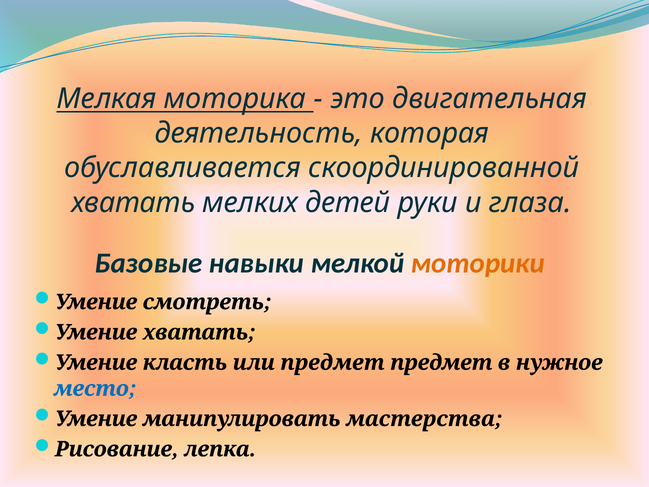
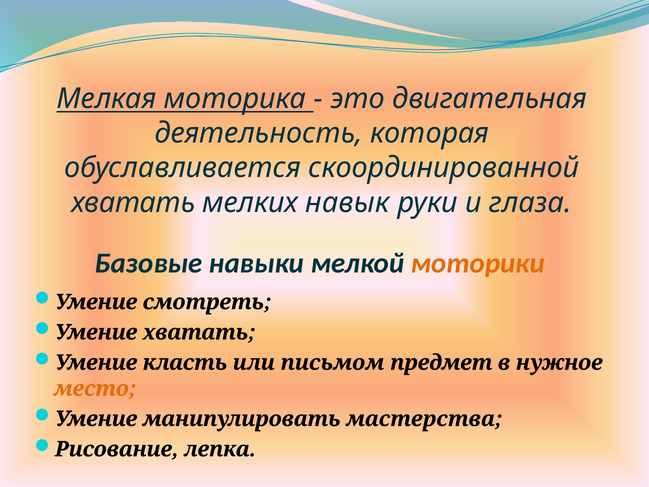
детей: детей -> навык
или предмет: предмет -> письмом
место colour: blue -> orange
